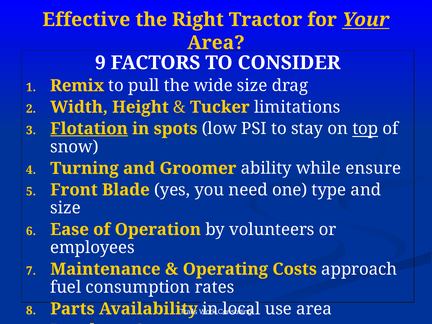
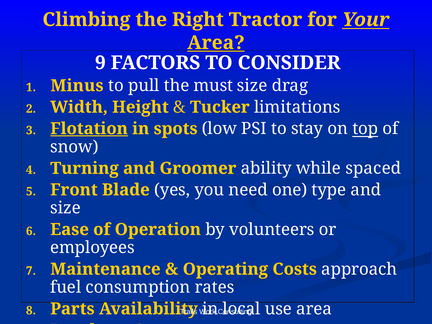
Effective: Effective -> Climbing
Area at (216, 43) underline: none -> present
Remix: Remix -> Minus
wide: wide -> must
ensure: ensure -> spaced
